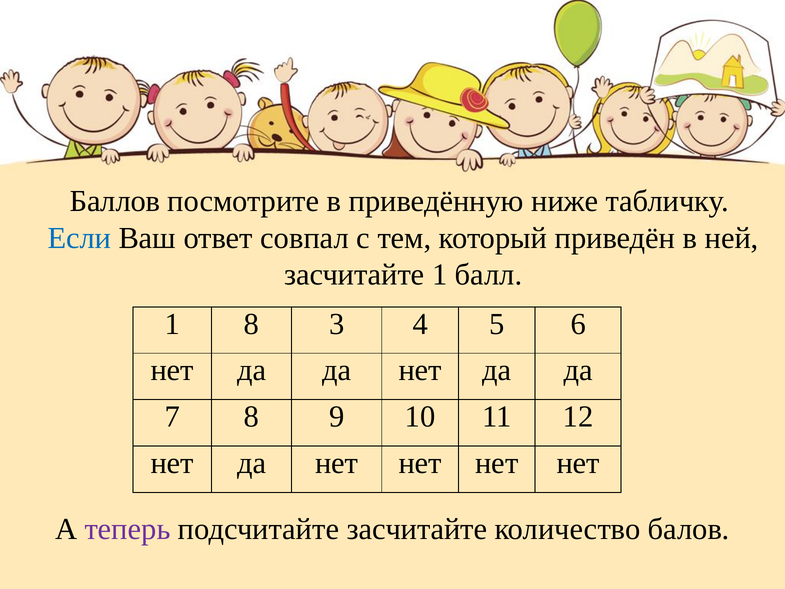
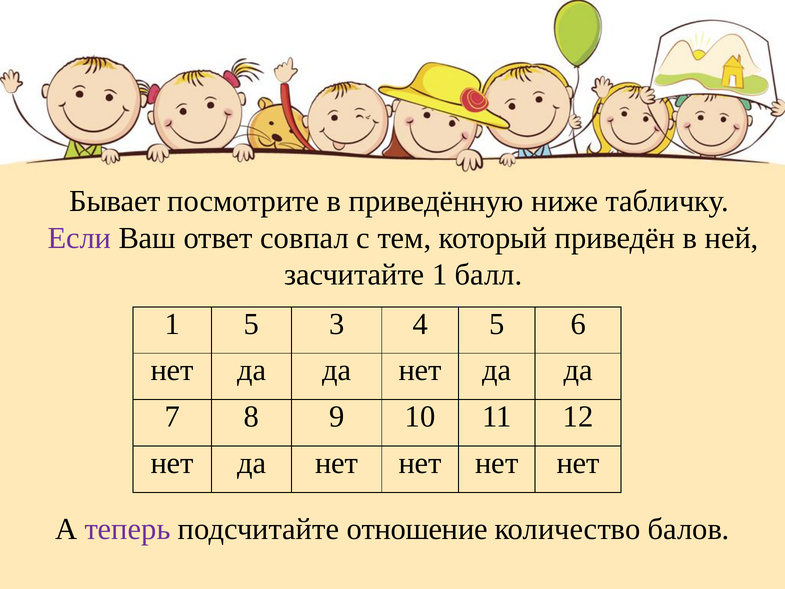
Баллов: Баллов -> Бывает
Если colour: blue -> purple
1 8: 8 -> 5
подсчитайте засчитайте: засчитайте -> отношение
